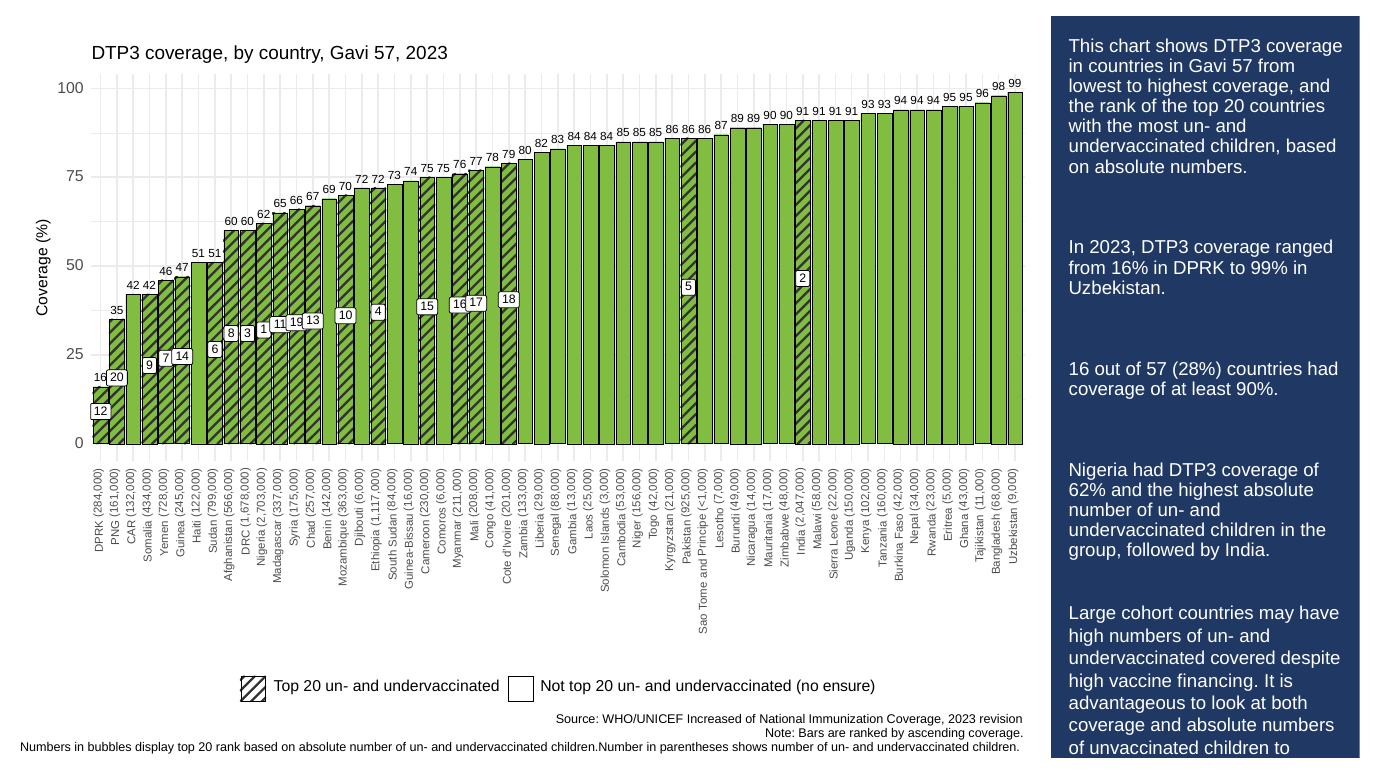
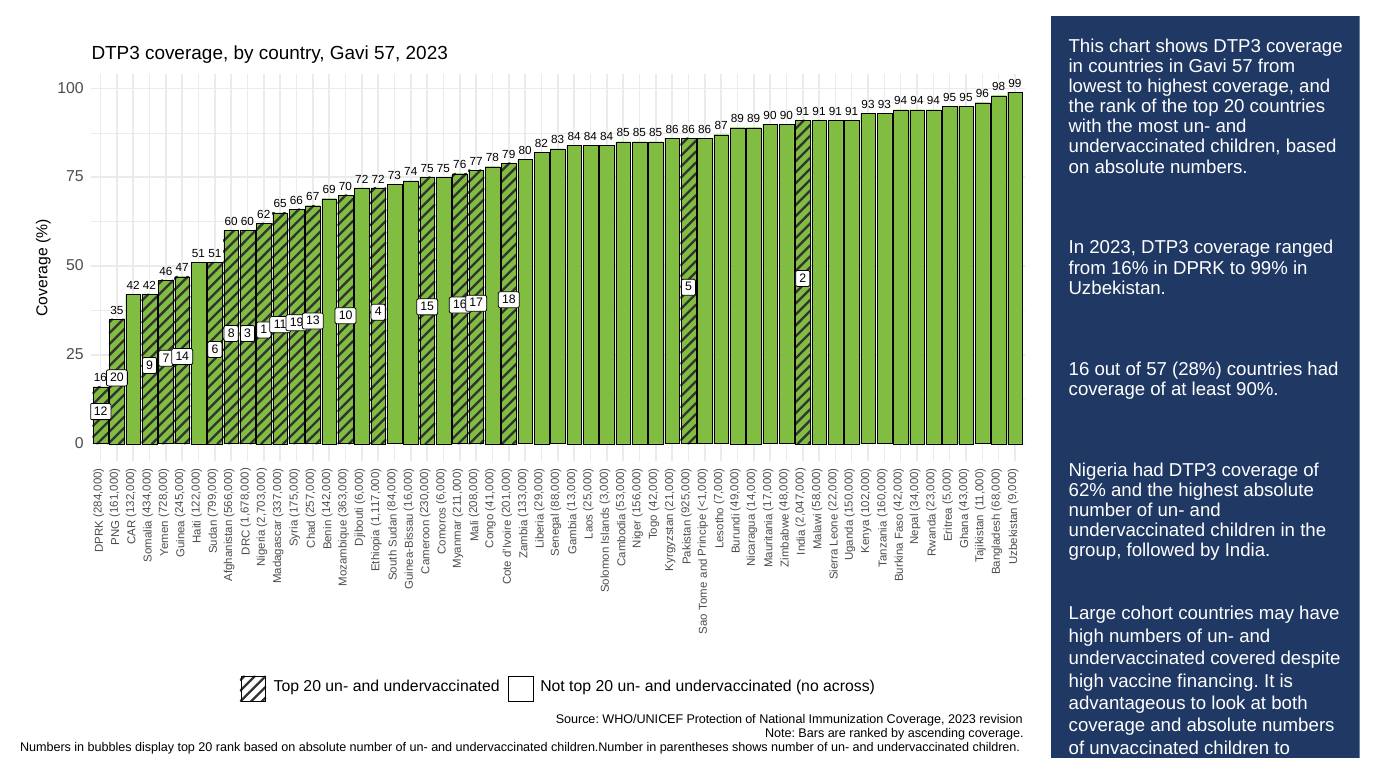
no ensure: ensure -> across
Increased: Increased -> Protection
